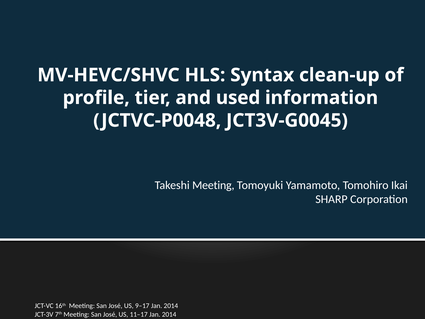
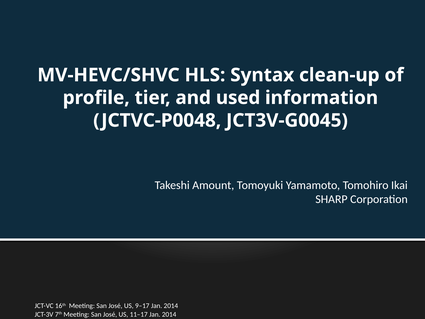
Takeshi Meeting: Meeting -> Amount
